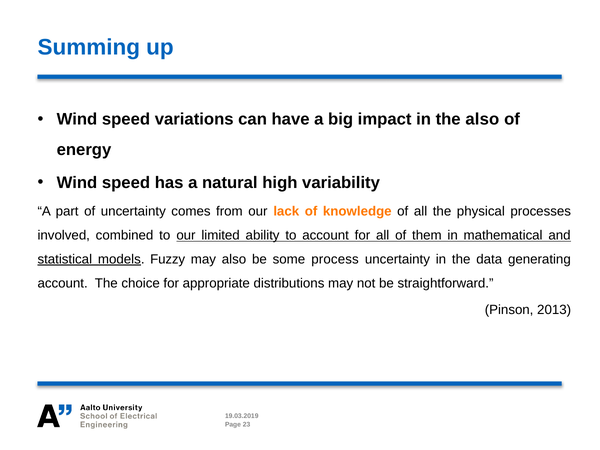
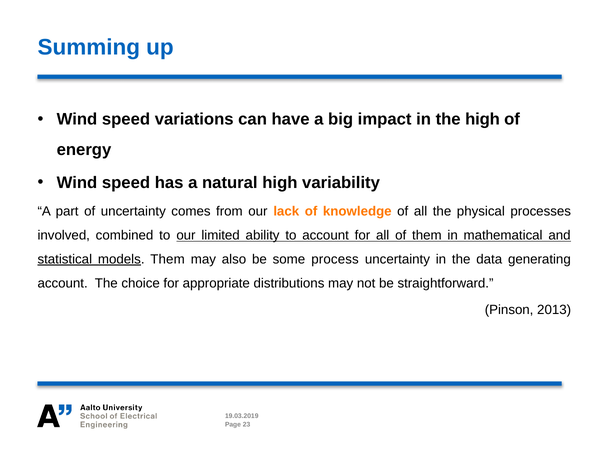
the also: also -> high
models Fuzzy: Fuzzy -> Them
